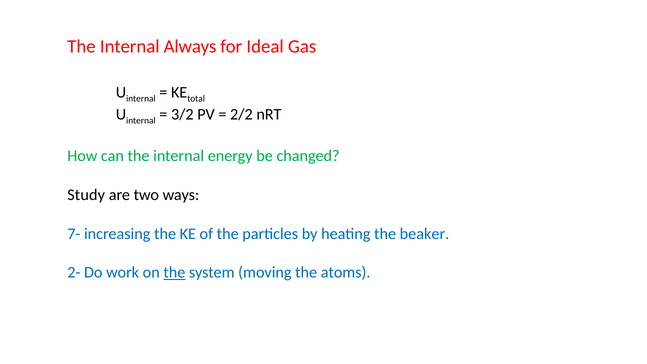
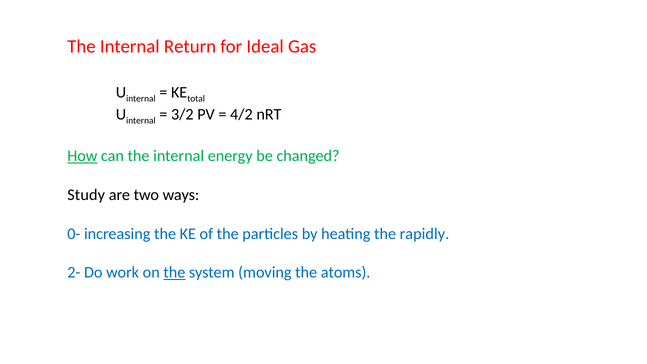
Always: Always -> Return
2/2: 2/2 -> 4/2
How underline: none -> present
7-: 7- -> 0-
beaker: beaker -> rapidly
